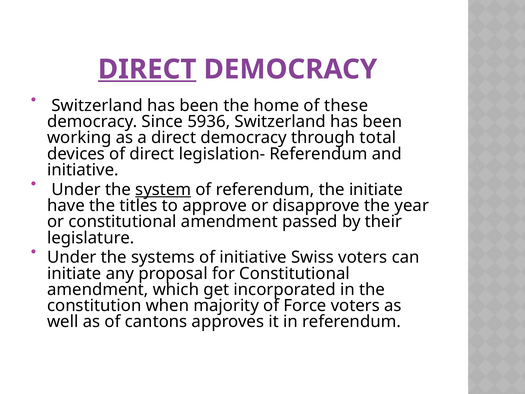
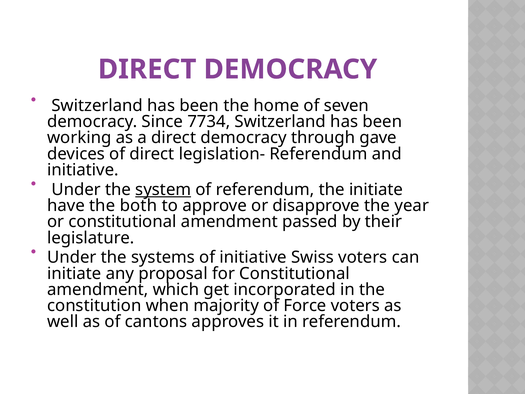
DIRECT at (147, 69) underline: present -> none
these: these -> seven
5936: 5936 -> 7734
total: total -> gave
titles: titles -> both
